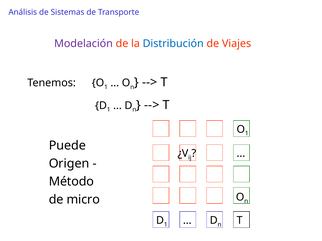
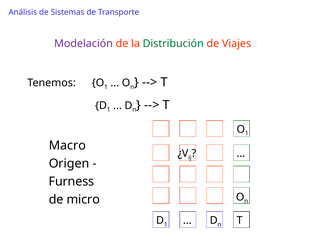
Distribución colour: blue -> green
Puede: Puede -> Macro
Método: Método -> Furness
